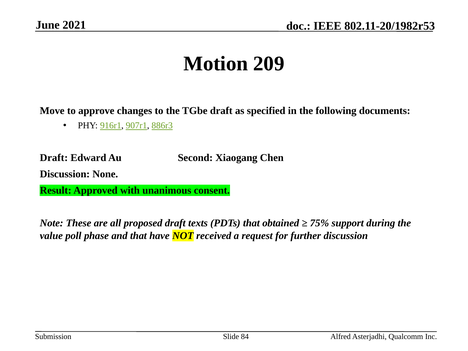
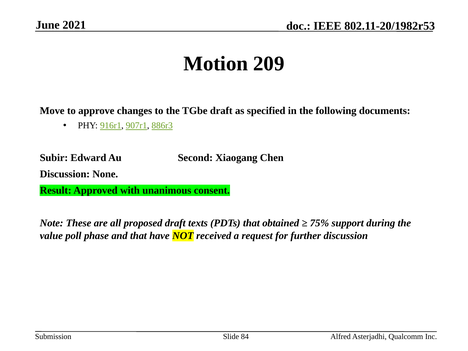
Draft at (54, 158): Draft -> Subir
